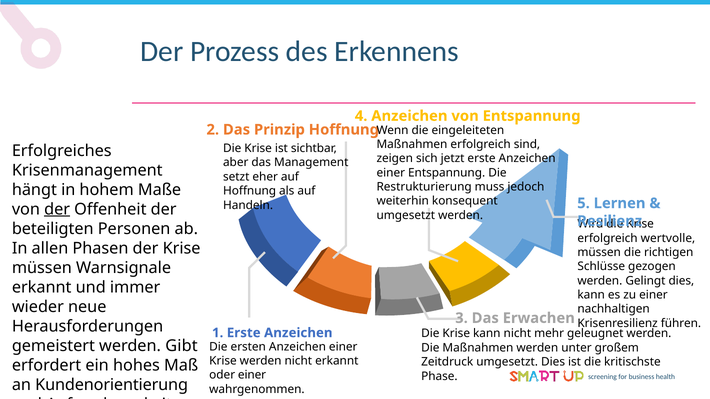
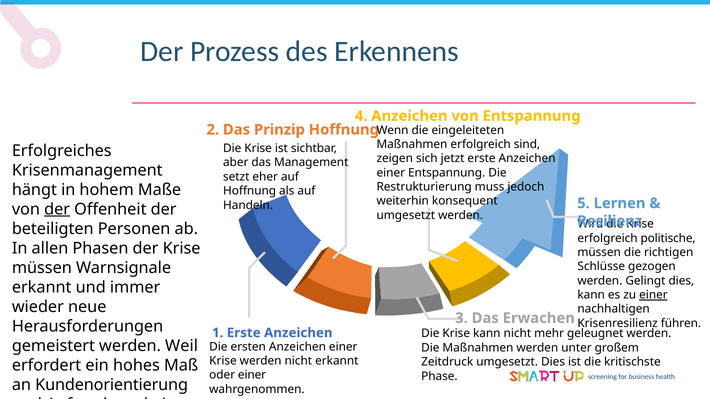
wertvolle: wertvolle -> politische
einer at (653, 295) underline: none -> present
Gibt: Gibt -> Weil
